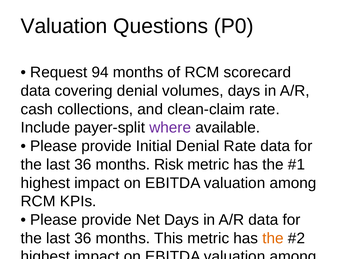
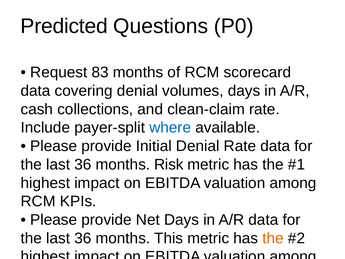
Valuation at (64, 26): Valuation -> Predicted
94: 94 -> 83
where colour: purple -> blue
